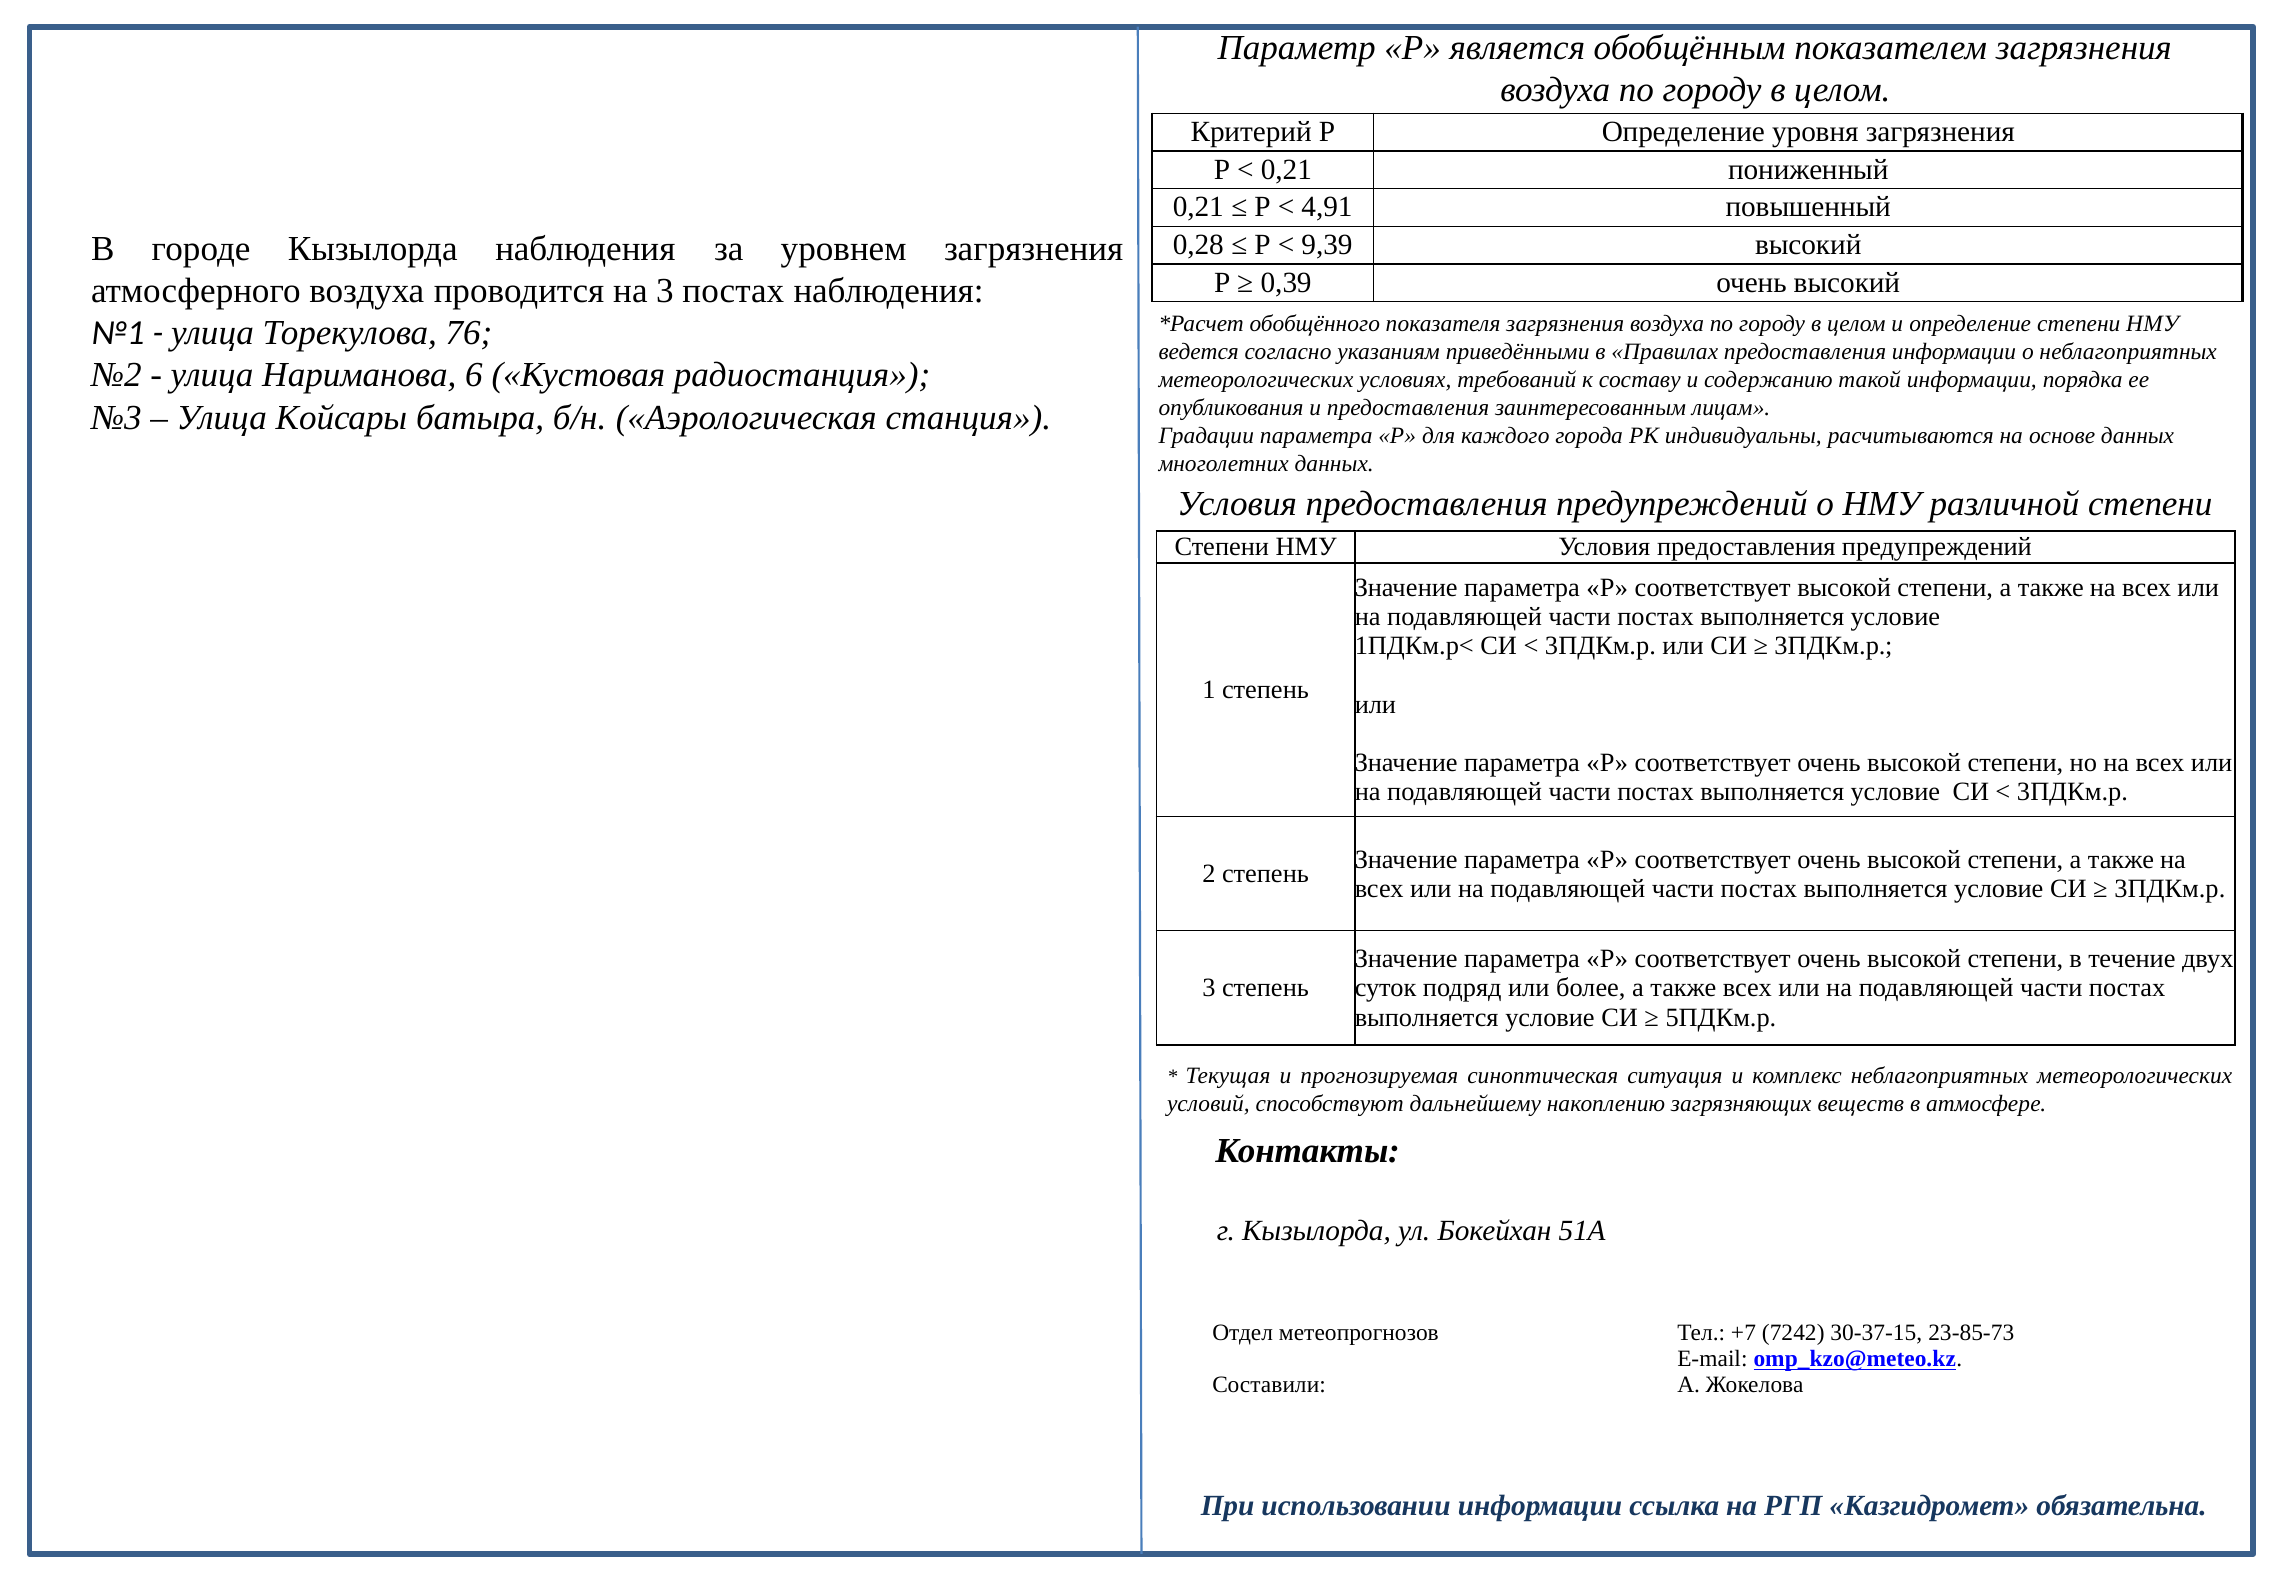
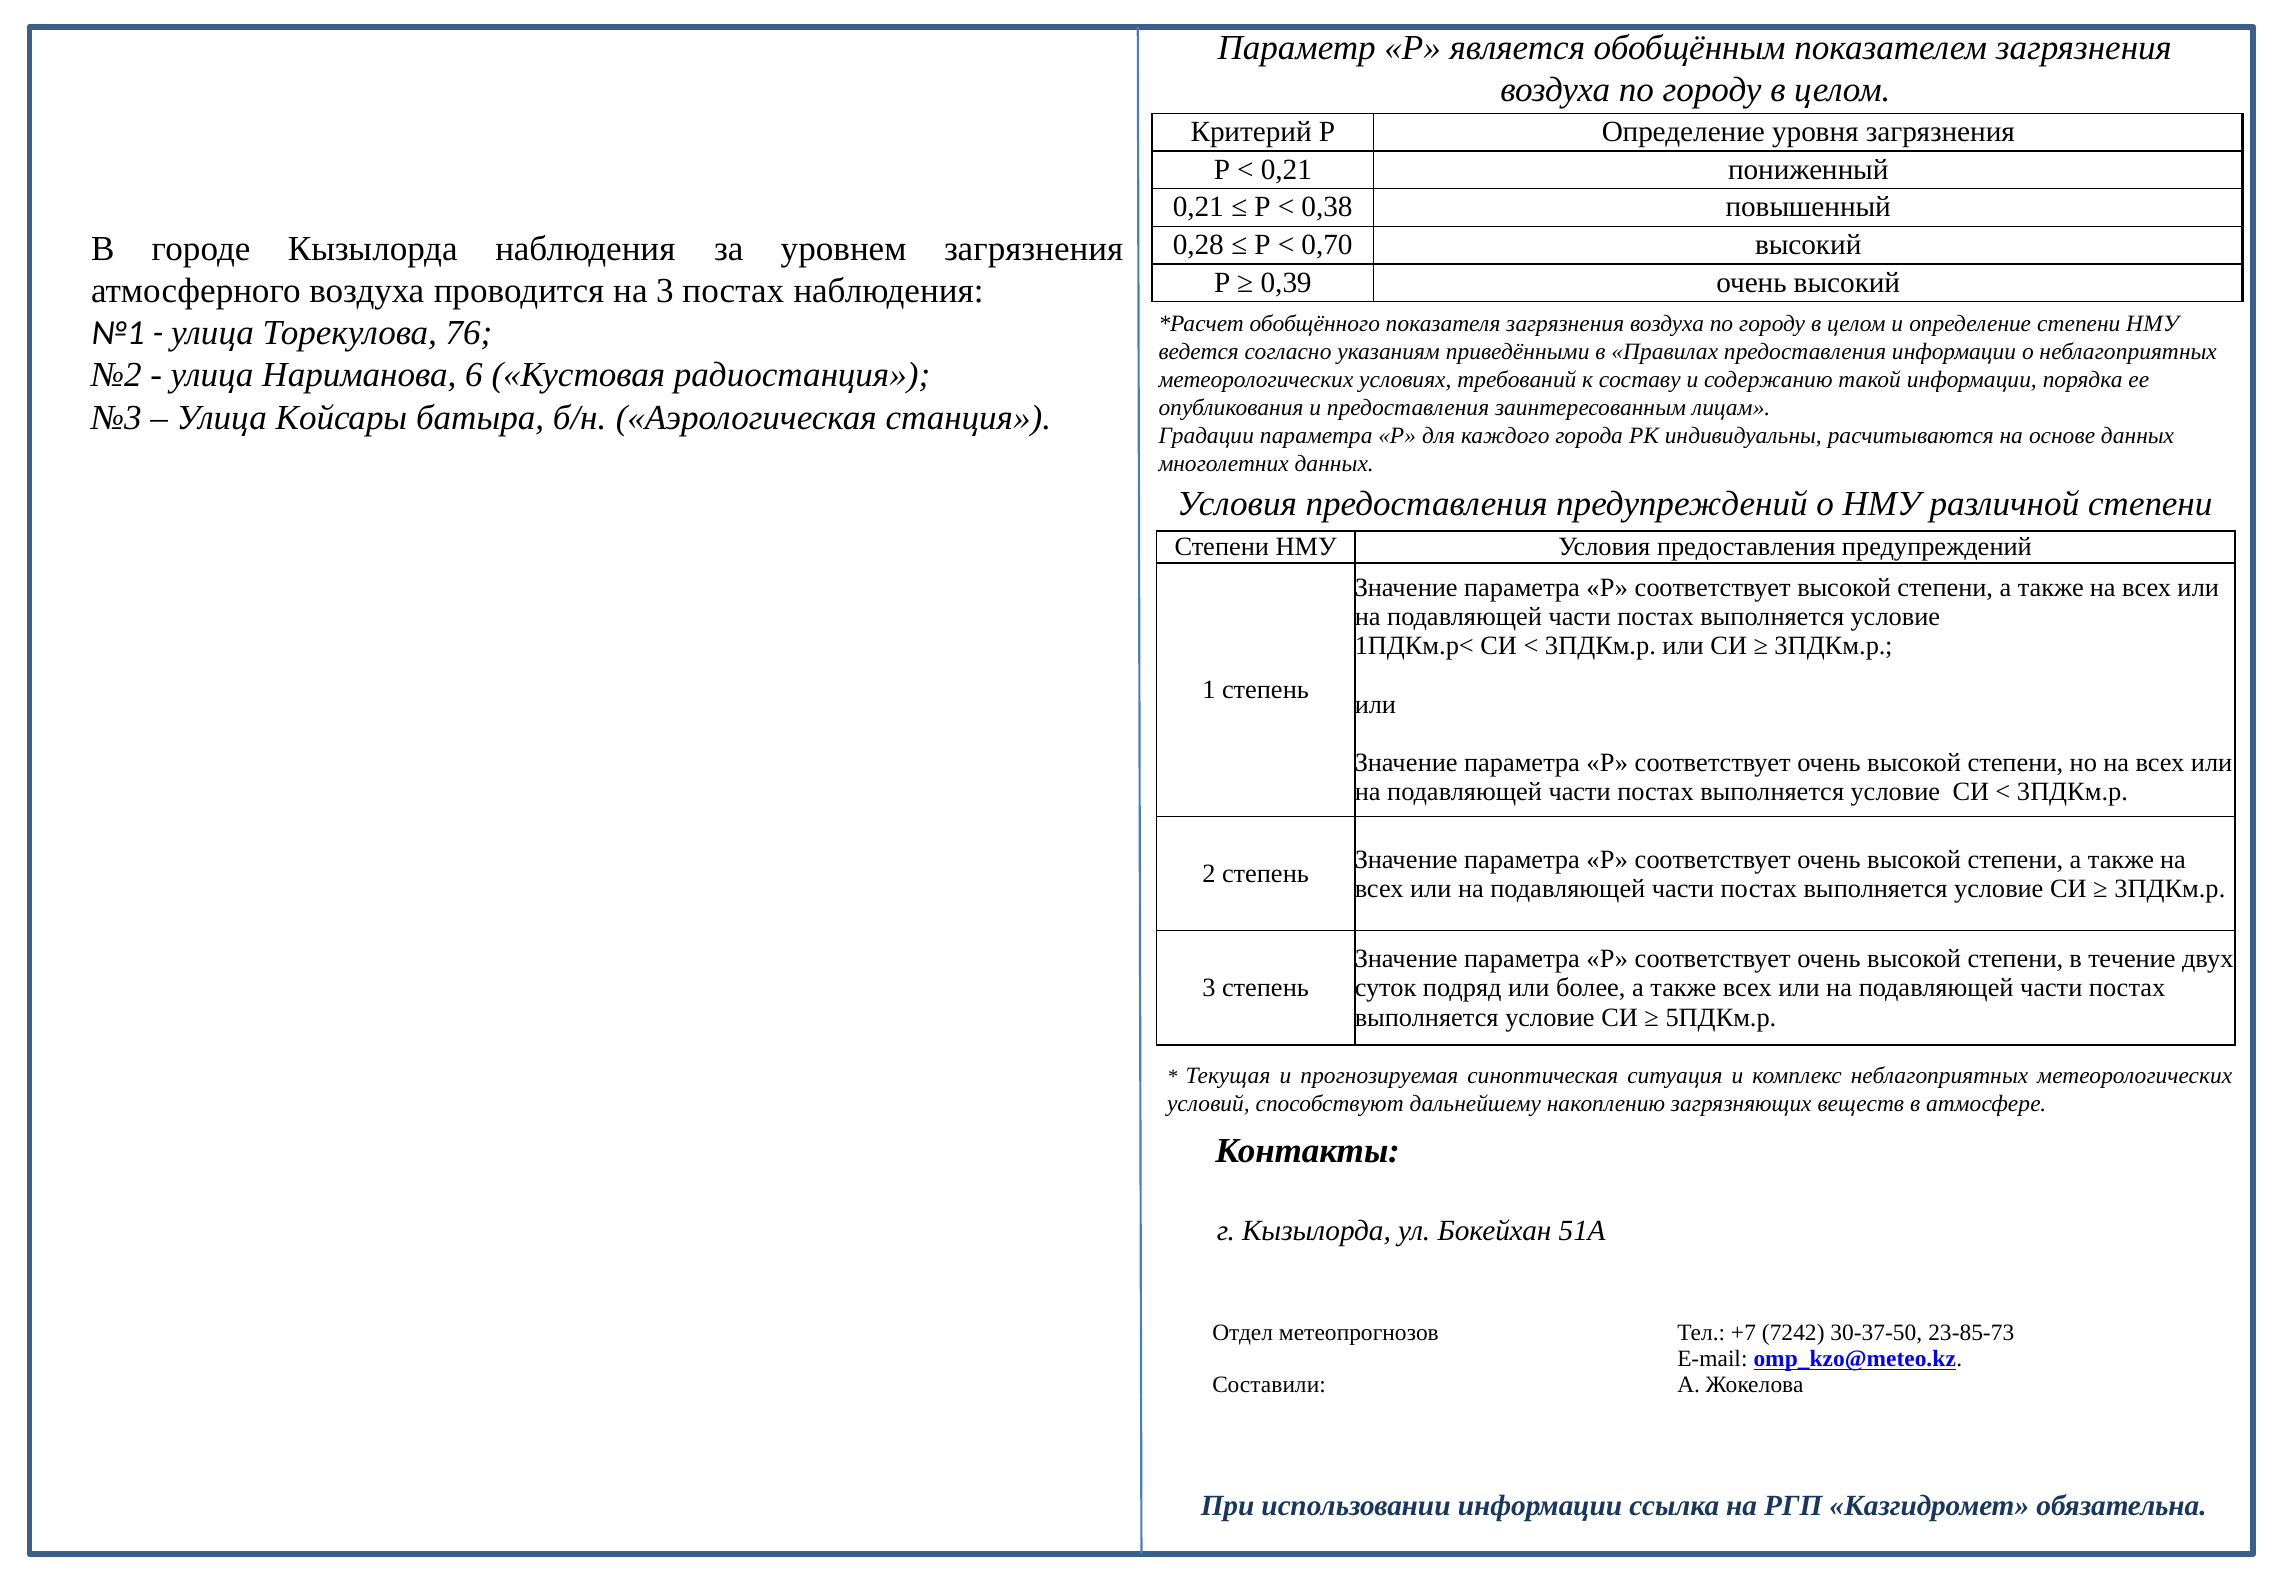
4,91: 4,91 -> 0,38
9,39: 9,39 -> 0,70
30-37-15: 30-37-15 -> 30-37-50
